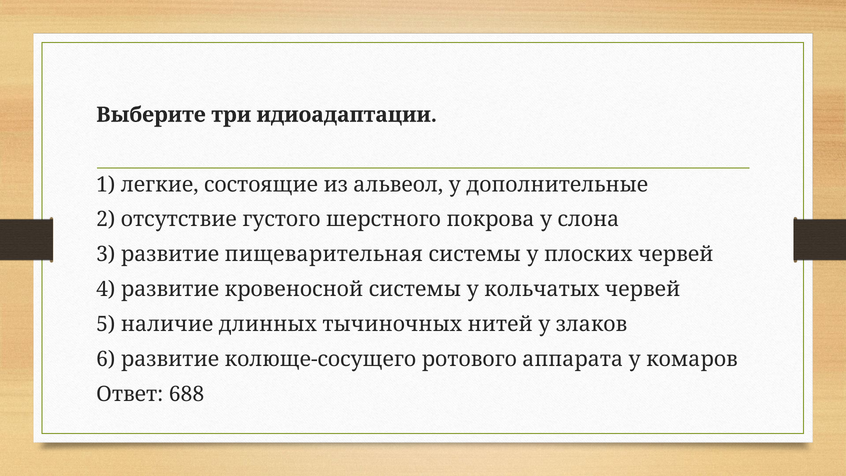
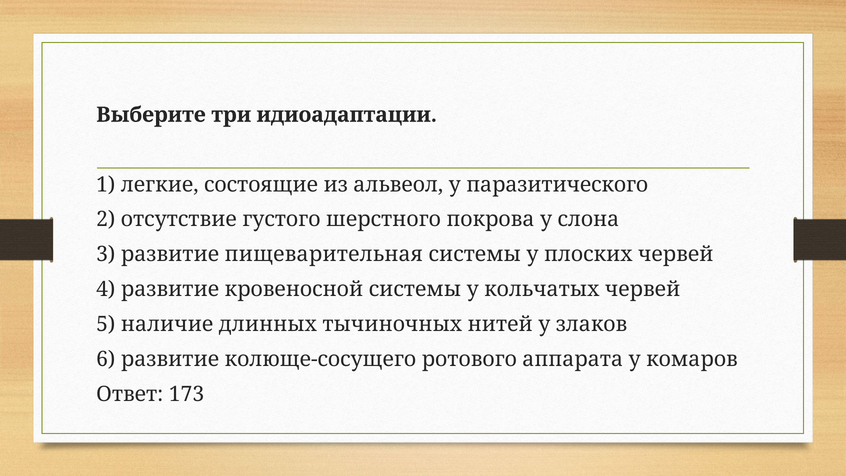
дополнительные: дополнительные -> паразитического
688: 688 -> 173
